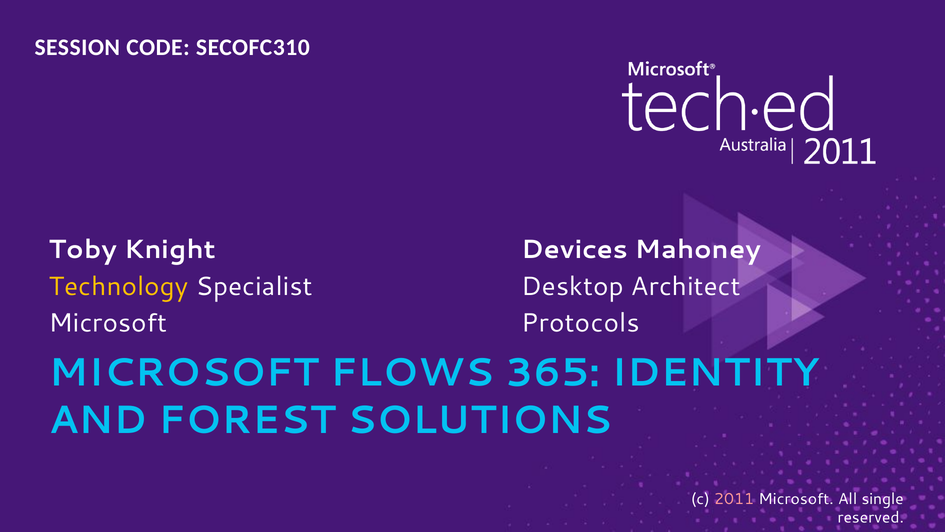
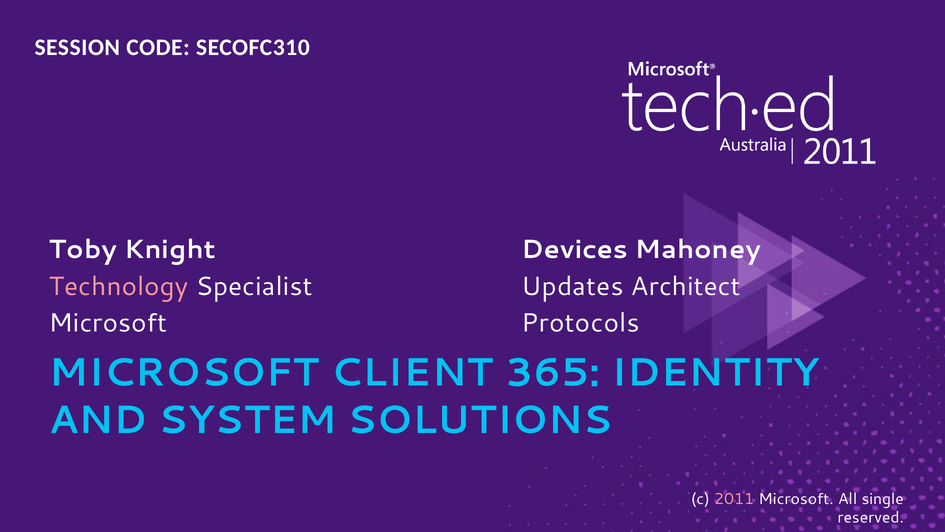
Technology colour: yellow -> pink
Desktop: Desktop -> Updates
FLOWS: FLOWS -> CLIENT
FOREST: FOREST -> SYSTEM
